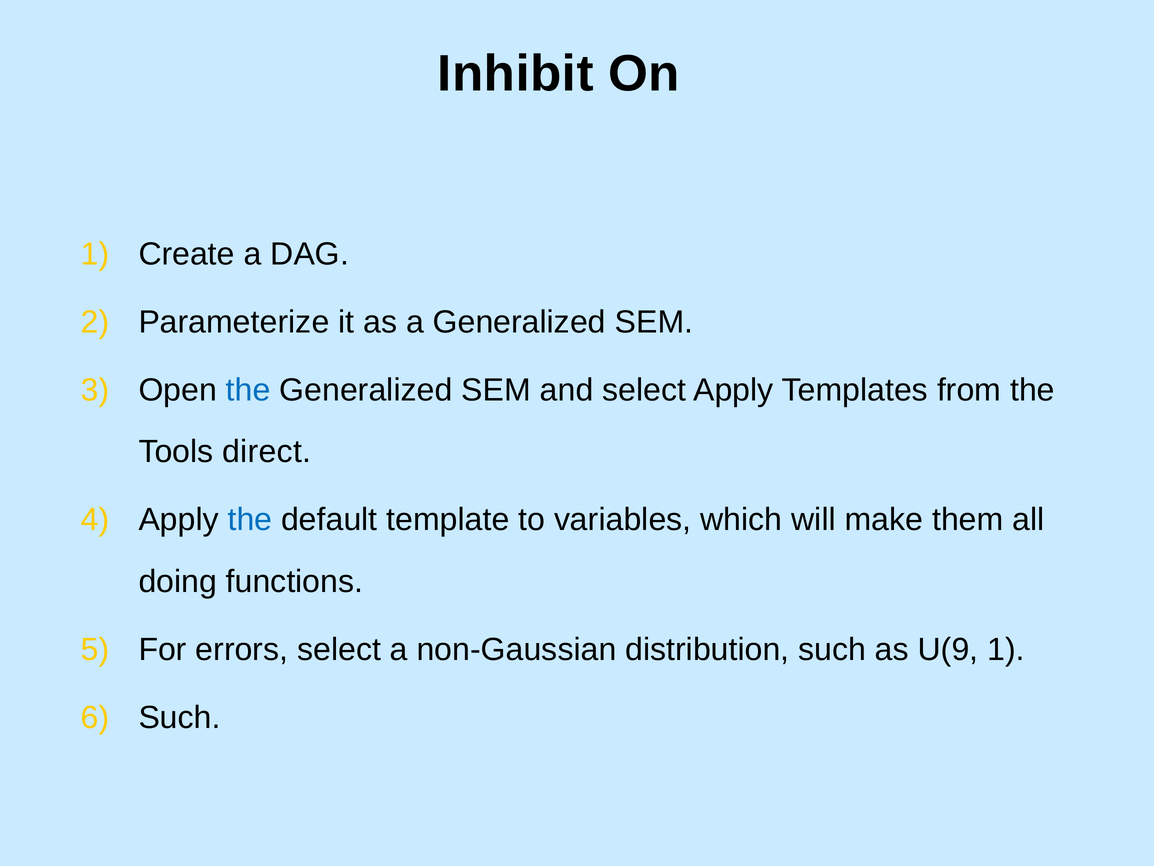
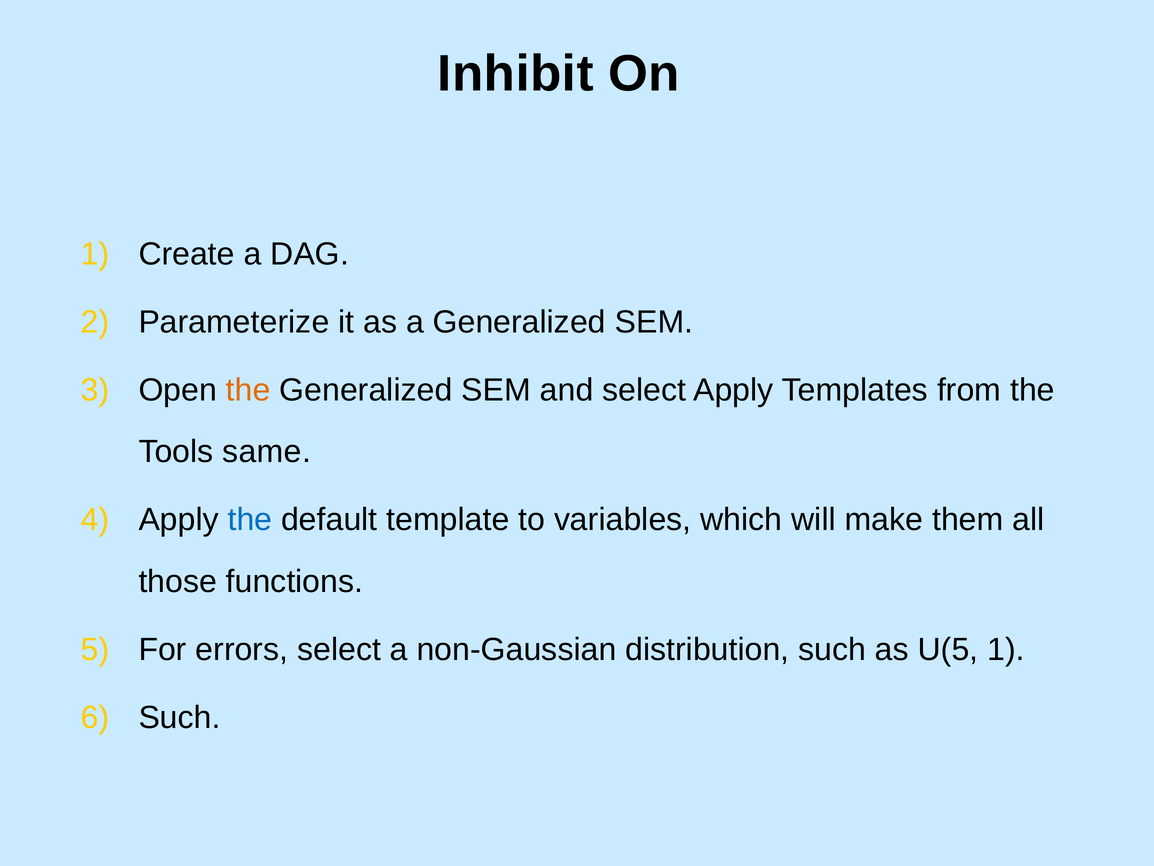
the at (248, 390) colour: blue -> orange
direct: direct -> same
doing: doing -> those
U(9: U(9 -> U(5
